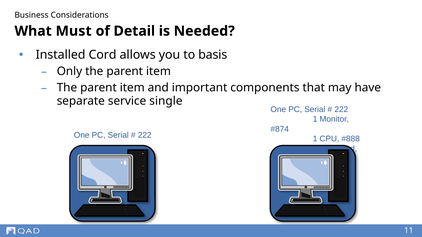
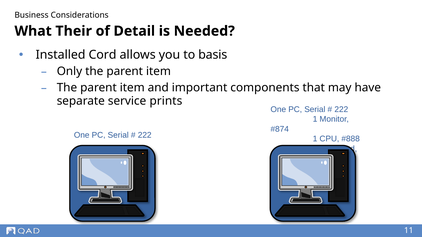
Must: Must -> Their
single: single -> prints
